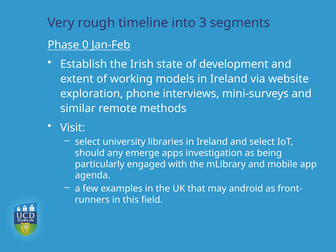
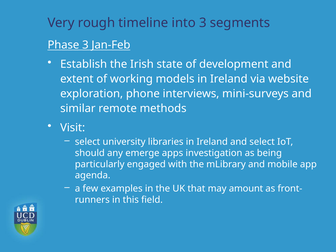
Phase 0: 0 -> 3
android: android -> amount
